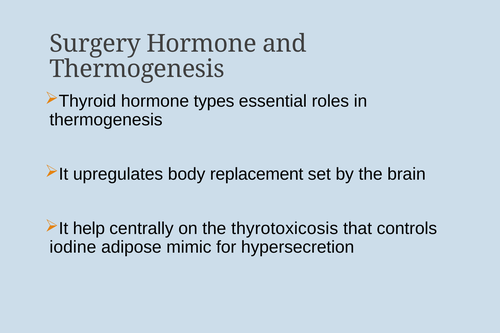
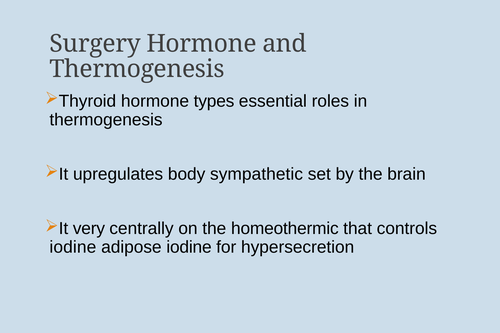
replacement: replacement -> sympathetic
help: help -> very
thyrotoxicosis: thyrotoxicosis -> homeothermic
adipose mimic: mimic -> iodine
